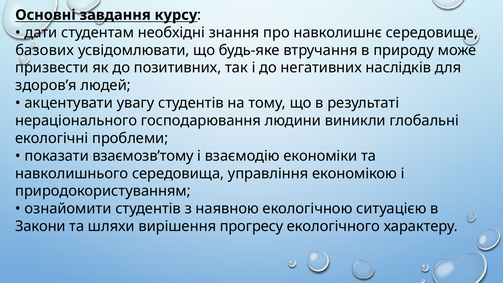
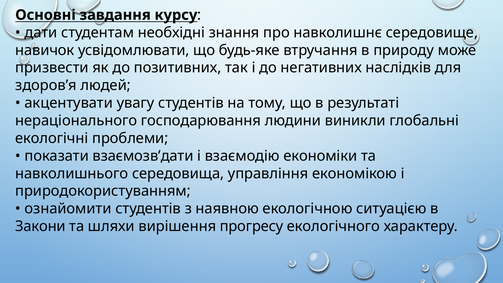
базових: базових -> навичок
взаємозв’тому: взаємозв’тому -> взаємозв’дати
